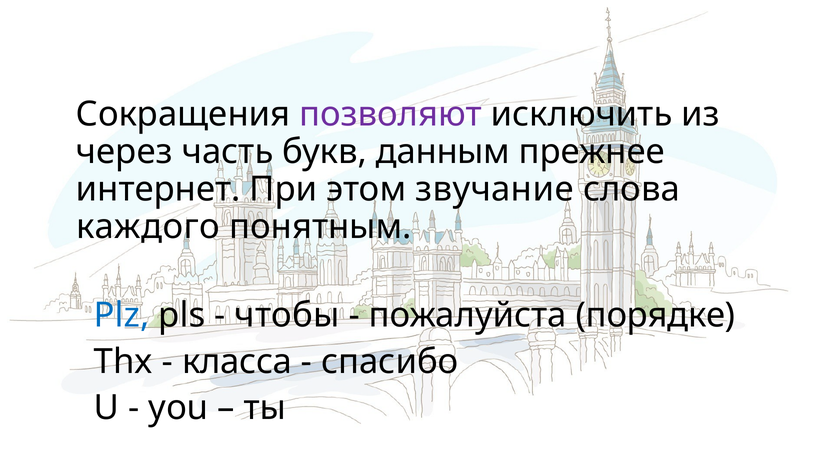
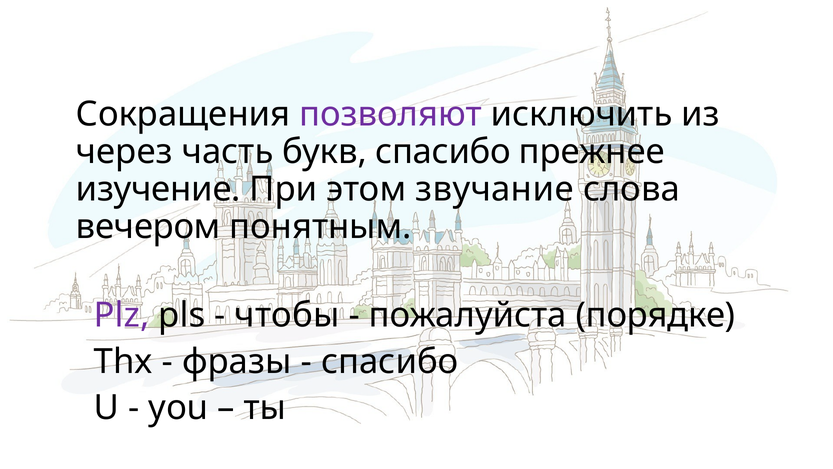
букв данным: данным -> спасибо
интернет: интернет -> изучение
каждого: каждого -> вечером
Plz colour: blue -> purple
класса: класса -> фразы
